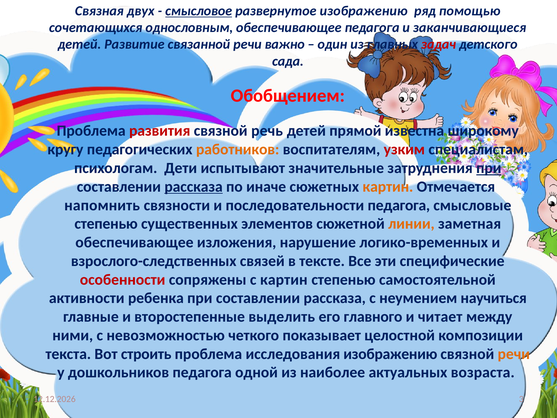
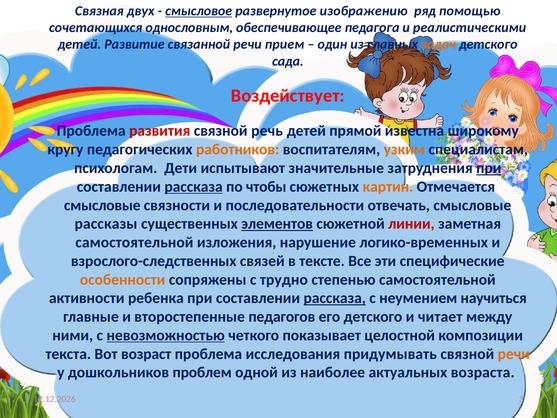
заканчивающиеся: заканчивающиеся -> реалистическими
важно: важно -> прием
задач colour: red -> orange
Обобщением: Обобщением -> Воздействует
узким colour: red -> orange
иначе: иначе -> чтобы
напомнить at (102, 205): напомнить -> смысловые
последовательности педагога: педагога -> отвечать
степенью at (106, 224): степенью -> рассказы
элементов underline: none -> present
линии colour: orange -> red
обеспечивающее at (134, 242): обеспечивающее -> самостоятельной
особенности colour: red -> orange
с картин: картин -> трудно
рассказа at (335, 298) underline: none -> present
выделить: выделить -> педагогов
его главного: главного -> детского
невозможностью underline: none -> present
строить: строить -> возраст
исследования изображению: изображению -> придумывать
дошкольников педагога: педагога -> проблем
